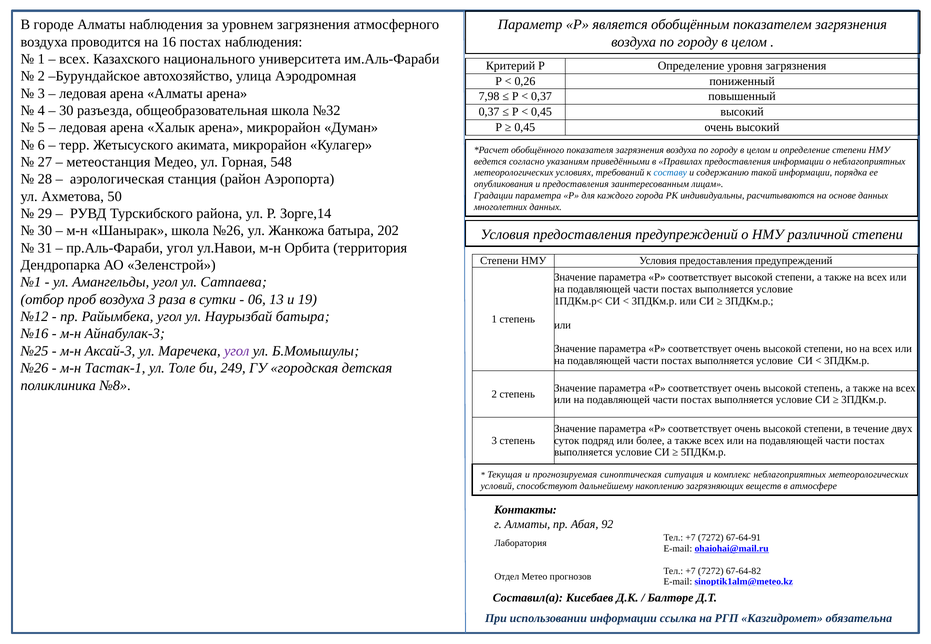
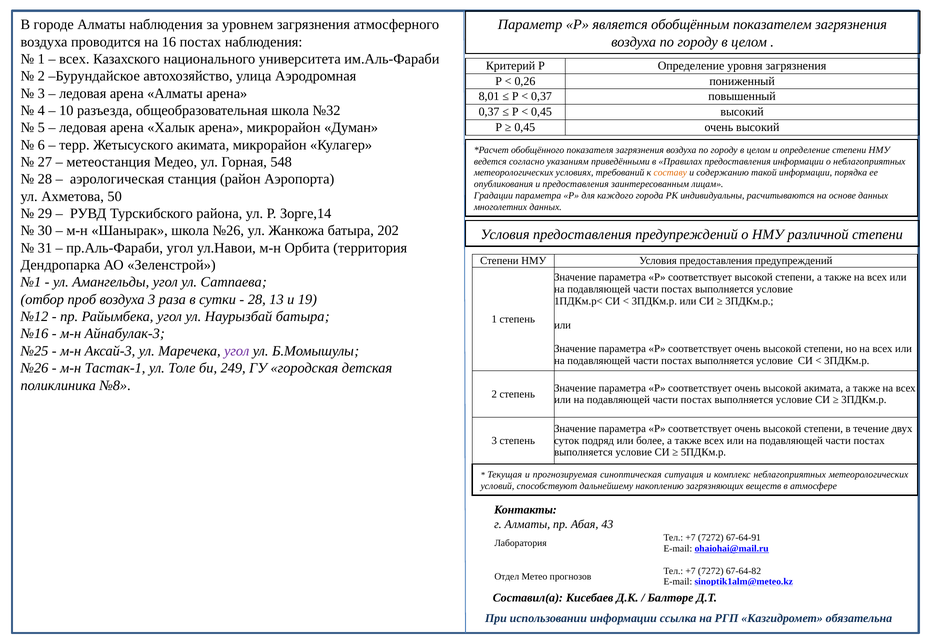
7,98: 7,98 -> 8,01
30 at (66, 111): 30 -> 10
составу colour: blue -> orange
06 at (257, 300): 06 -> 28
высокой степень: степень -> акимата
92: 92 -> 43
